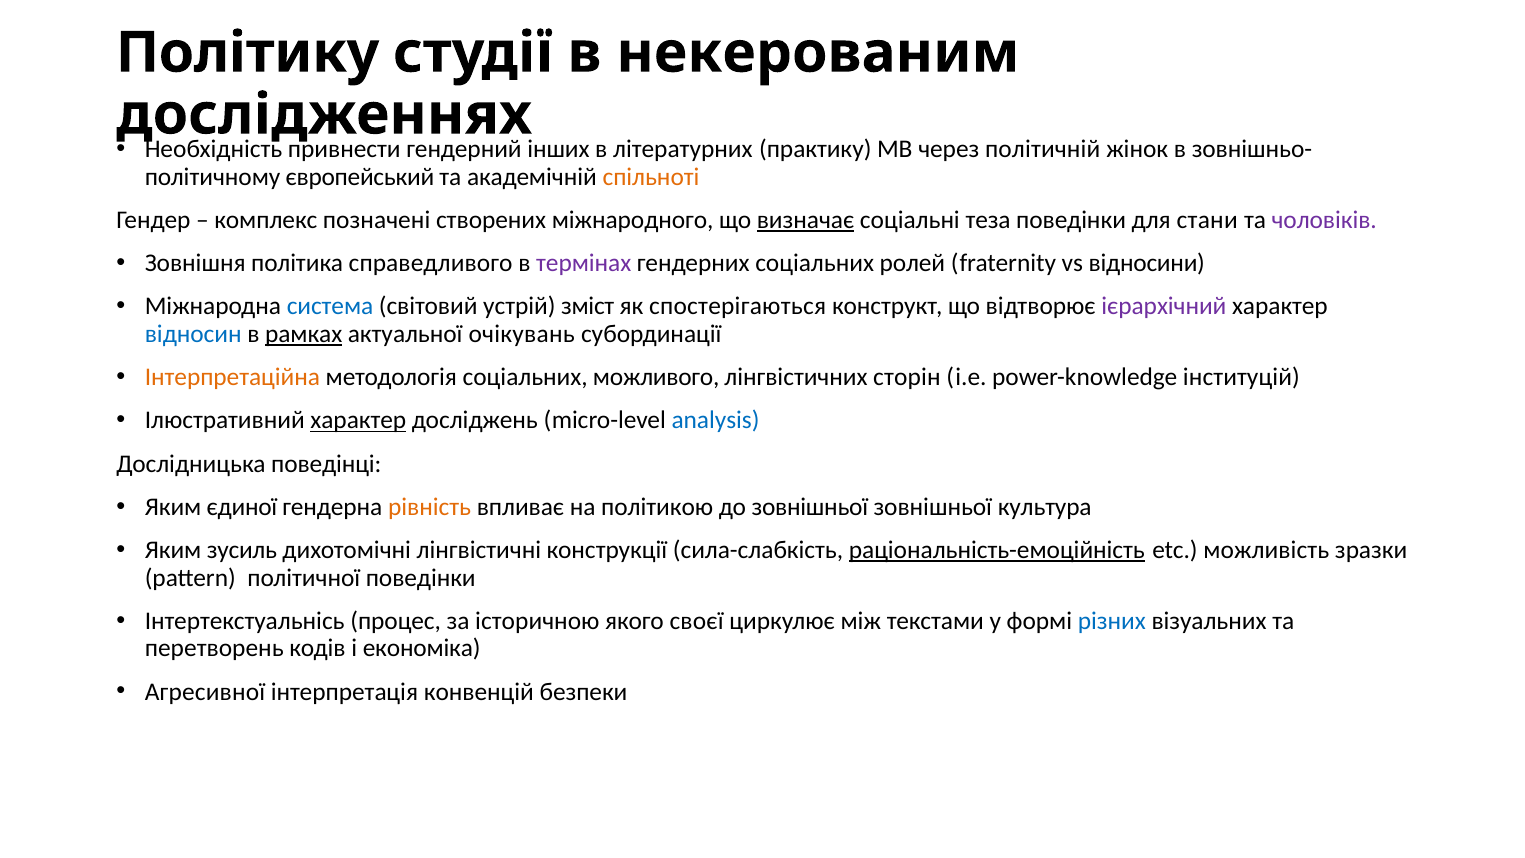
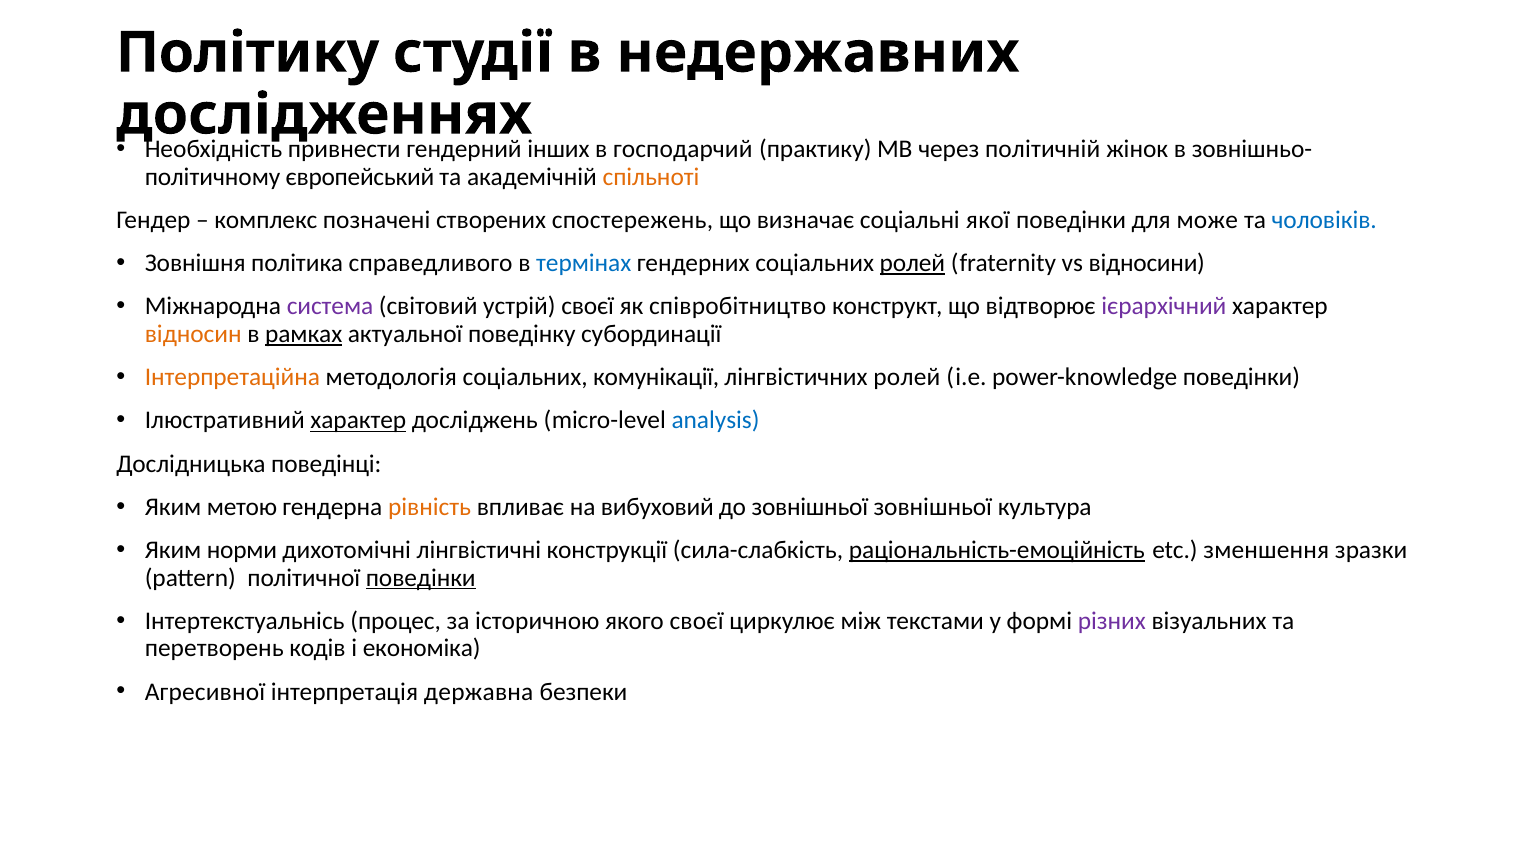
некерованим: некерованим -> недержавних
літературних: літературних -> господарчий
міжнародного: міжнародного -> спостережень
визначає underline: present -> none
теза: теза -> якої
стани: стани -> може
чоловіків colour: purple -> blue
термінах colour: purple -> blue
ролей at (912, 263) underline: none -> present
система colour: blue -> purple
устрій зміст: зміст -> своєї
спостерігаються: спостерігаються -> співробітництво
відносин colour: blue -> orange
очікувань: очікувань -> поведінку
можливого: можливого -> комунікації
лінгвістичних сторін: сторін -> ролей
power-knowledge інституцій: інституцій -> поведінки
єдиної: єдиної -> метою
політикою: політикою -> вибуховий
зусиль: зусиль -> норми
можливість: можливість -> зменшення
поведінки at (421, 578) underline: none -> present
різних colour: blue -> purple
конвенцій: конвенцій -> державна
